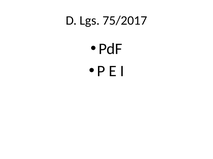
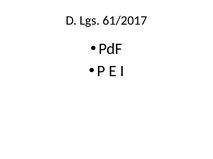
75/2017: 75/2017 -> 61/2017
